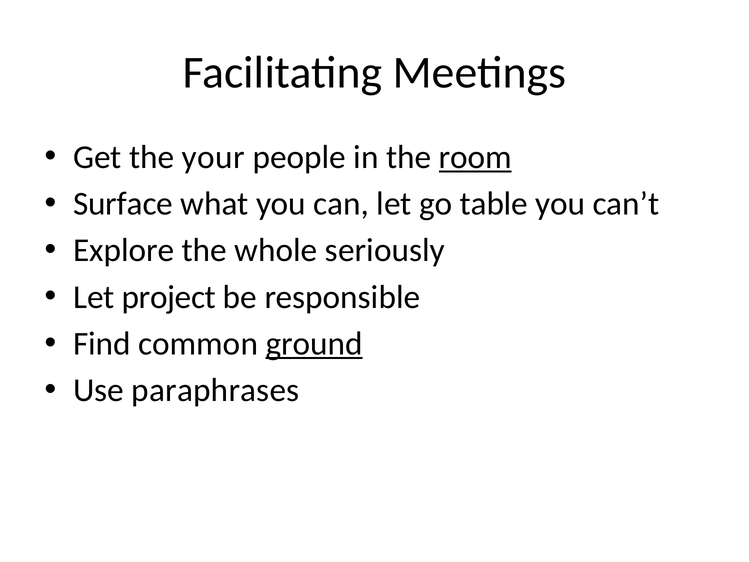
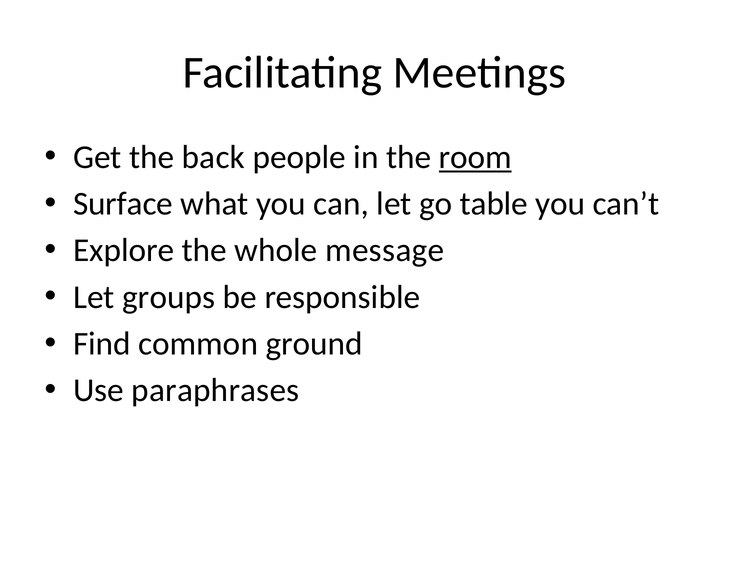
your: your -> back
seriously: seriously -> message
project: project -> groups
ground underline: present -> none
